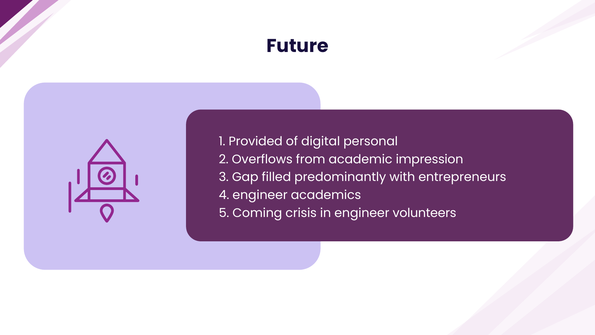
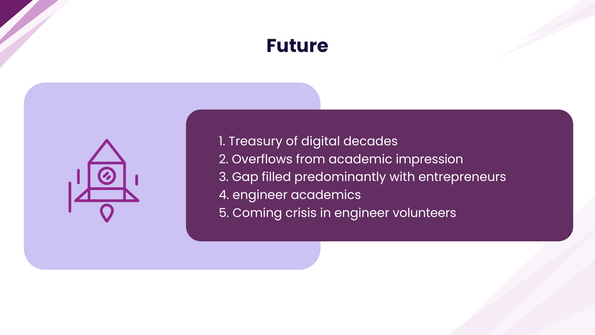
Provided: Provided -> Treasury
personal: personal -> decades
